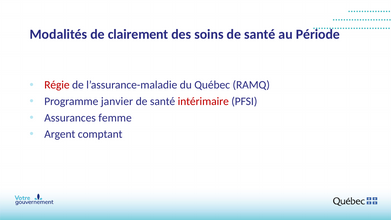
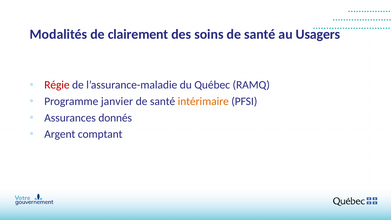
Période: Période -> Usagers
intérimaire colour: red -> orange
femme: femme -> donnés
